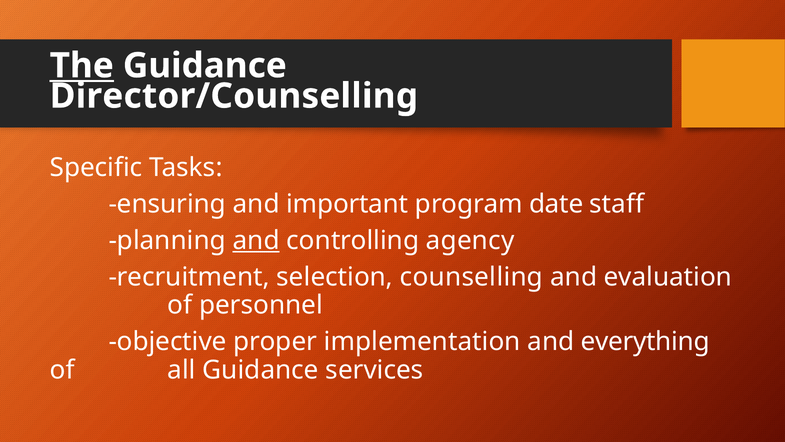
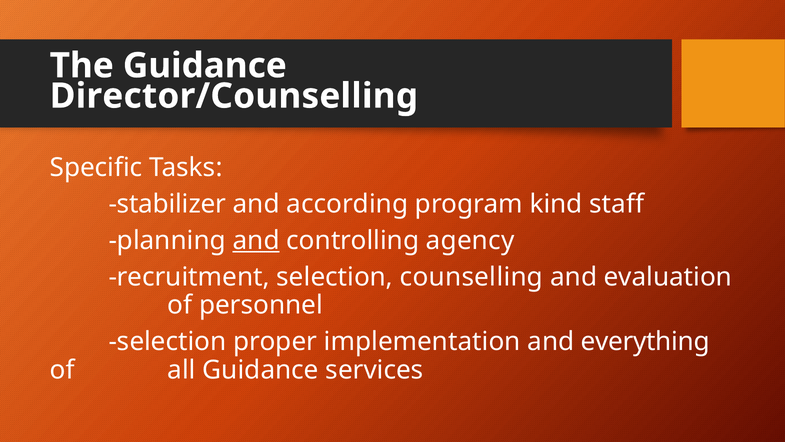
The underline: present -> none
ensuring: ensuring -> stabilizer
important: important -> according
date: date -> kind
objective at (168, 342): objective -> selection
